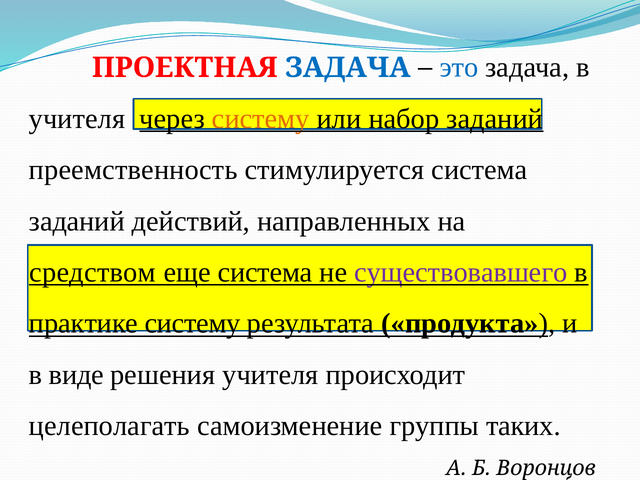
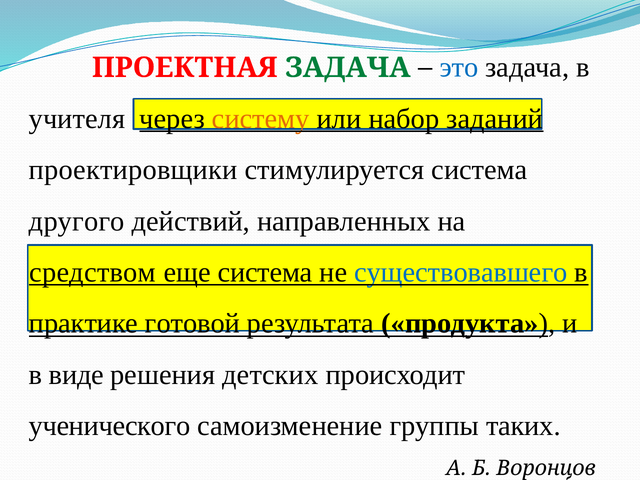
ЗАДАЧА at (348, 68) colour: blue -> green
преемственность: преемственность -> проектировщики
заданий at (77, 221): заданий -> другого
существовавшего colour: purple -> blue
практике систему: систему -> готовой
решения учителя: учителя -> детских
целеполагать: целеполагать -> ученического
